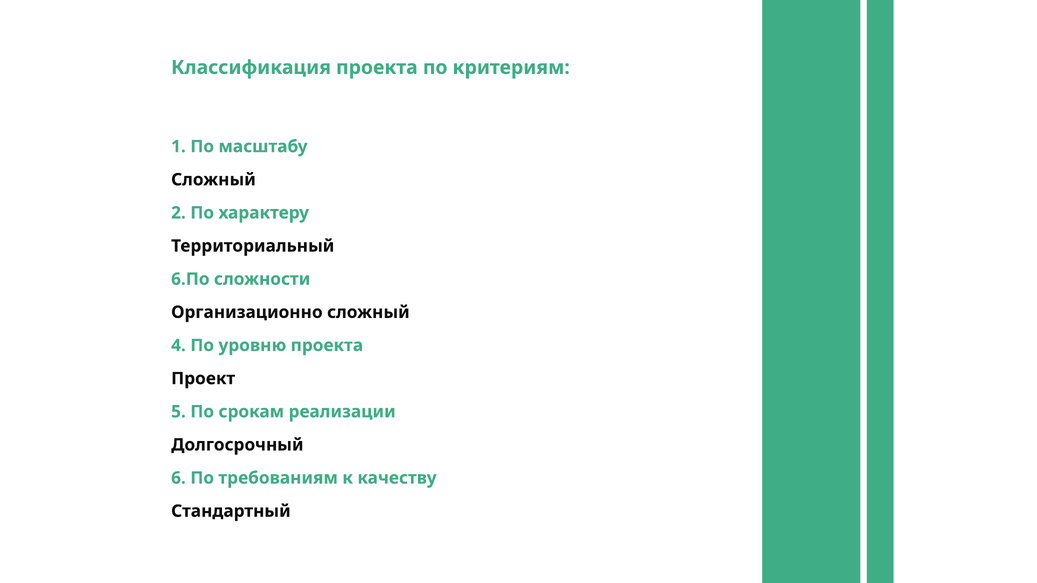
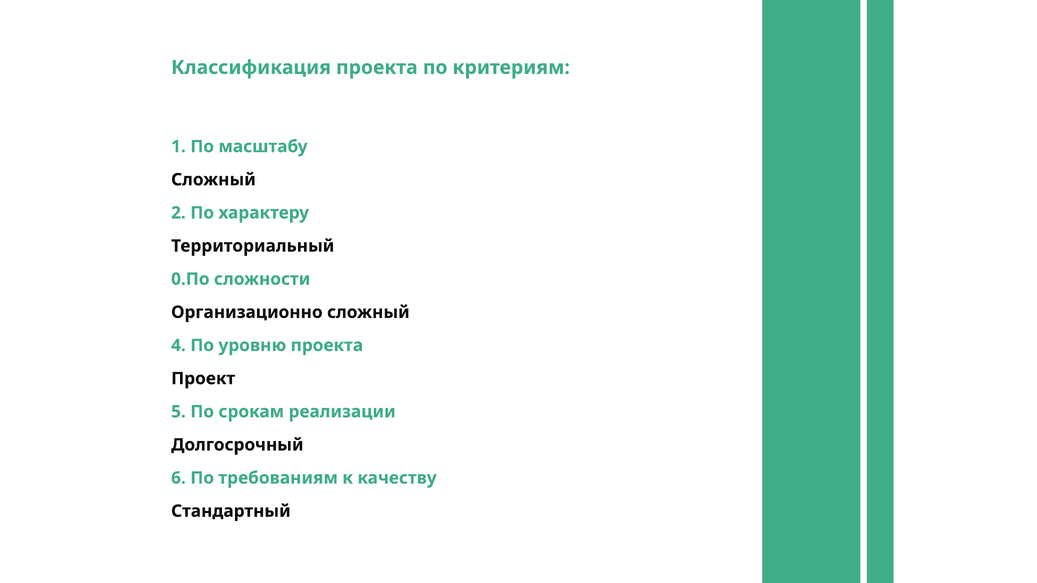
6.По: 6.По -> 0.По
